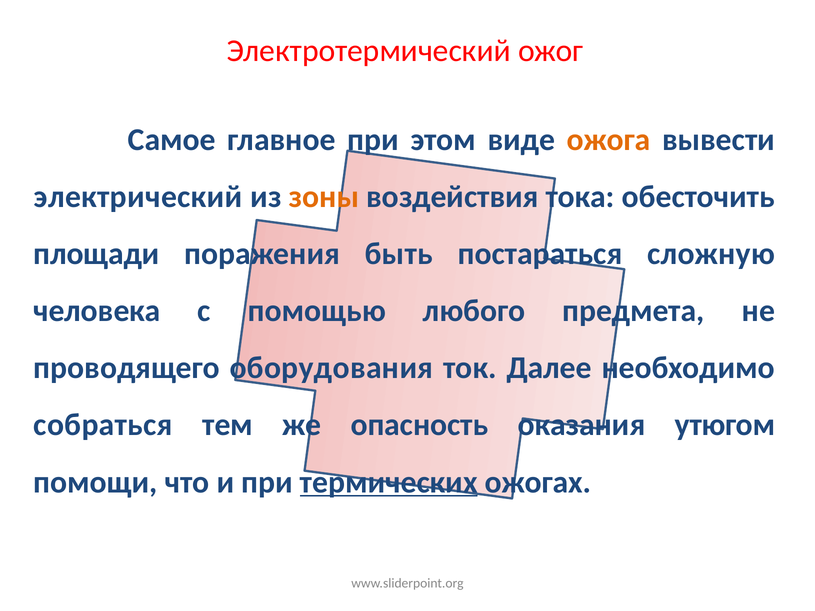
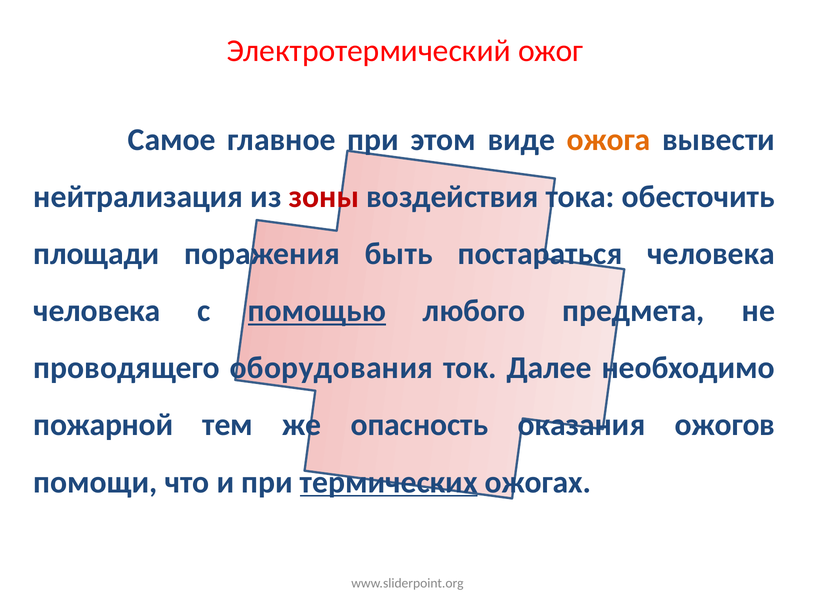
электрический: электрический -> нейтрализация
зоны colour: orange -> red
постараться сложную: сложную -> человека
помощью underline: none -> present
собраться: собраться -> пожарной
утюгом: утюгом -> ожогов
